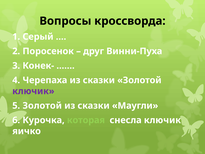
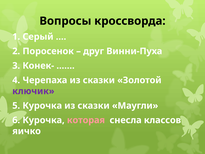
5 Золотой: Золотой -> Курочка
которая colour: light green -> pink
снесла ключик: ключик -> классов
